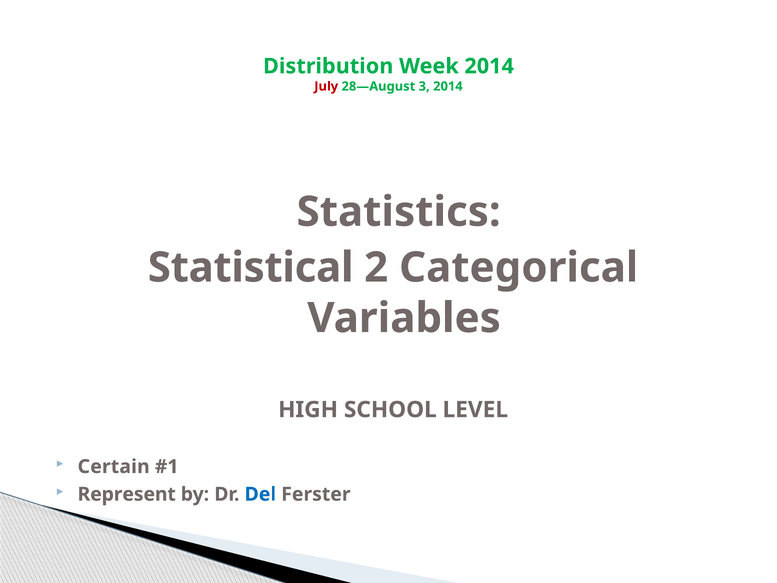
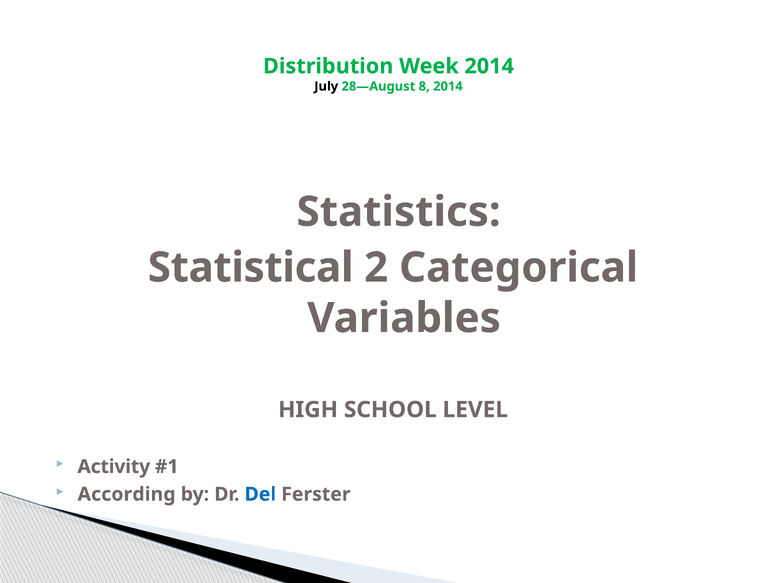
July colour: red -> black
3: 3 -> 8
Certain: Certain -> Activity
Represent: Represent -> According
